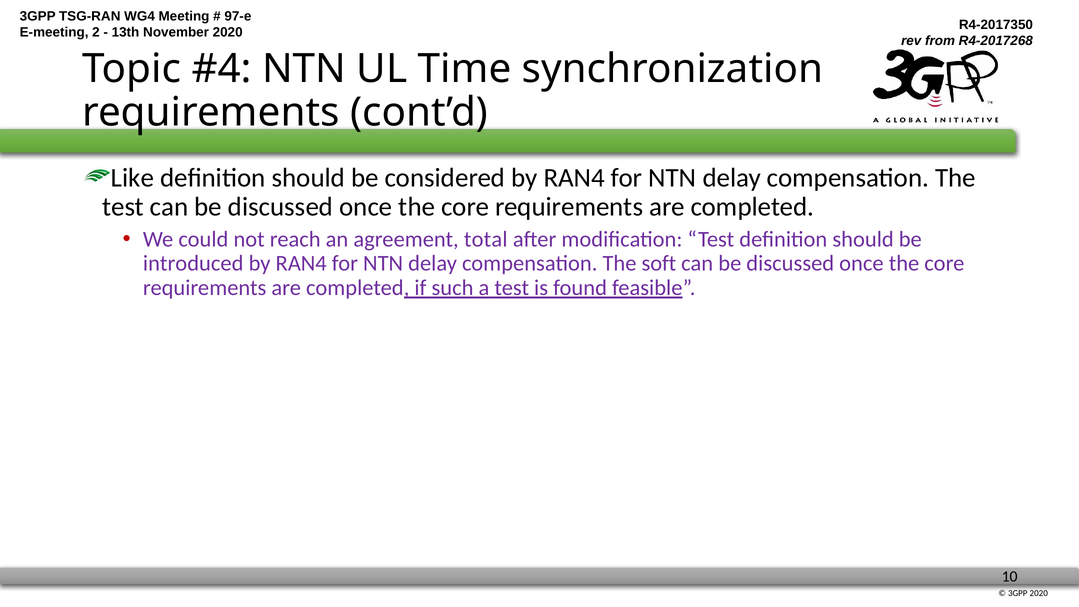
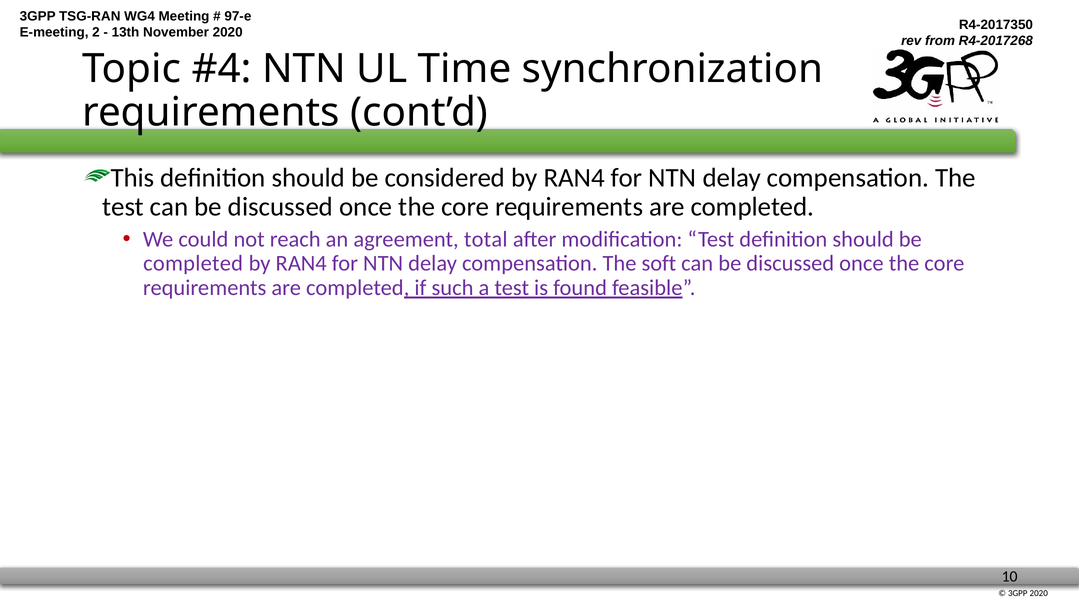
Like: Like -> This
introduced at (193, 264): introduced -> completed
